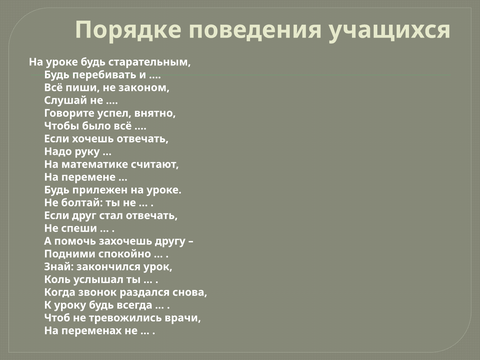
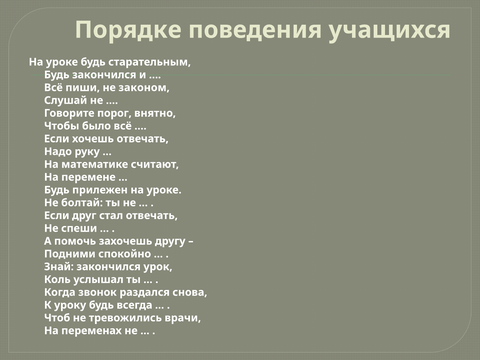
Будь перебивать: перебивать -> закончился
успел: успел -> порог
